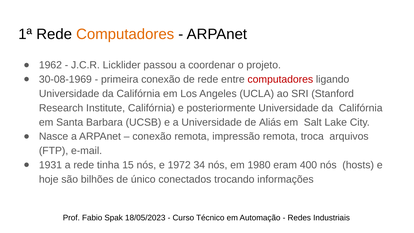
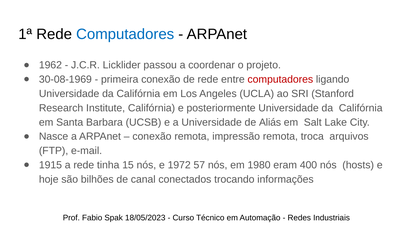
Computadores at (125, 34) colour: orange -> blue
1931: 1931 -> 1915
34: 34 -> 57
único: único -> canal
